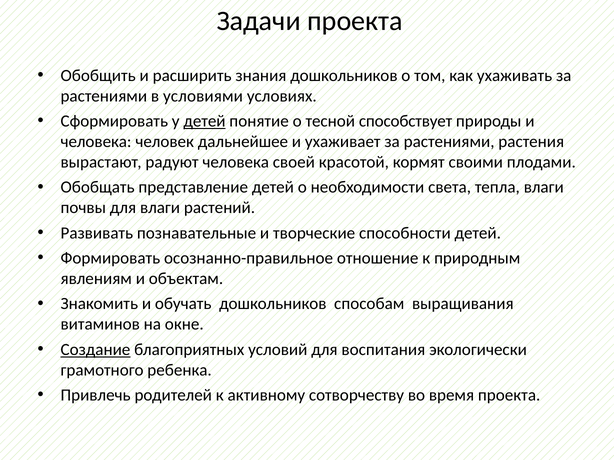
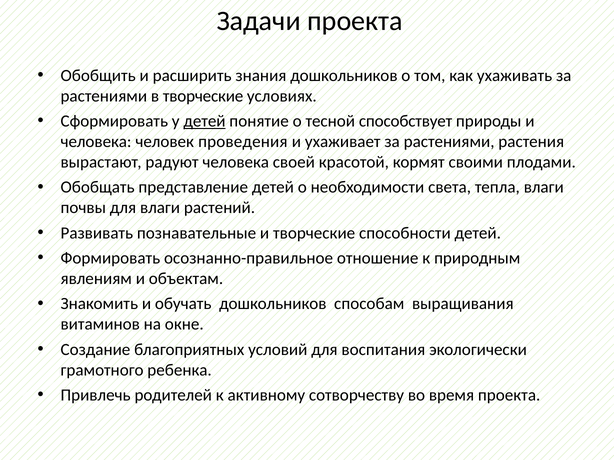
в условиями: условиями -> творческие
дальнейшее: дальнейшее -> проведения
Создание underline: present -> none
